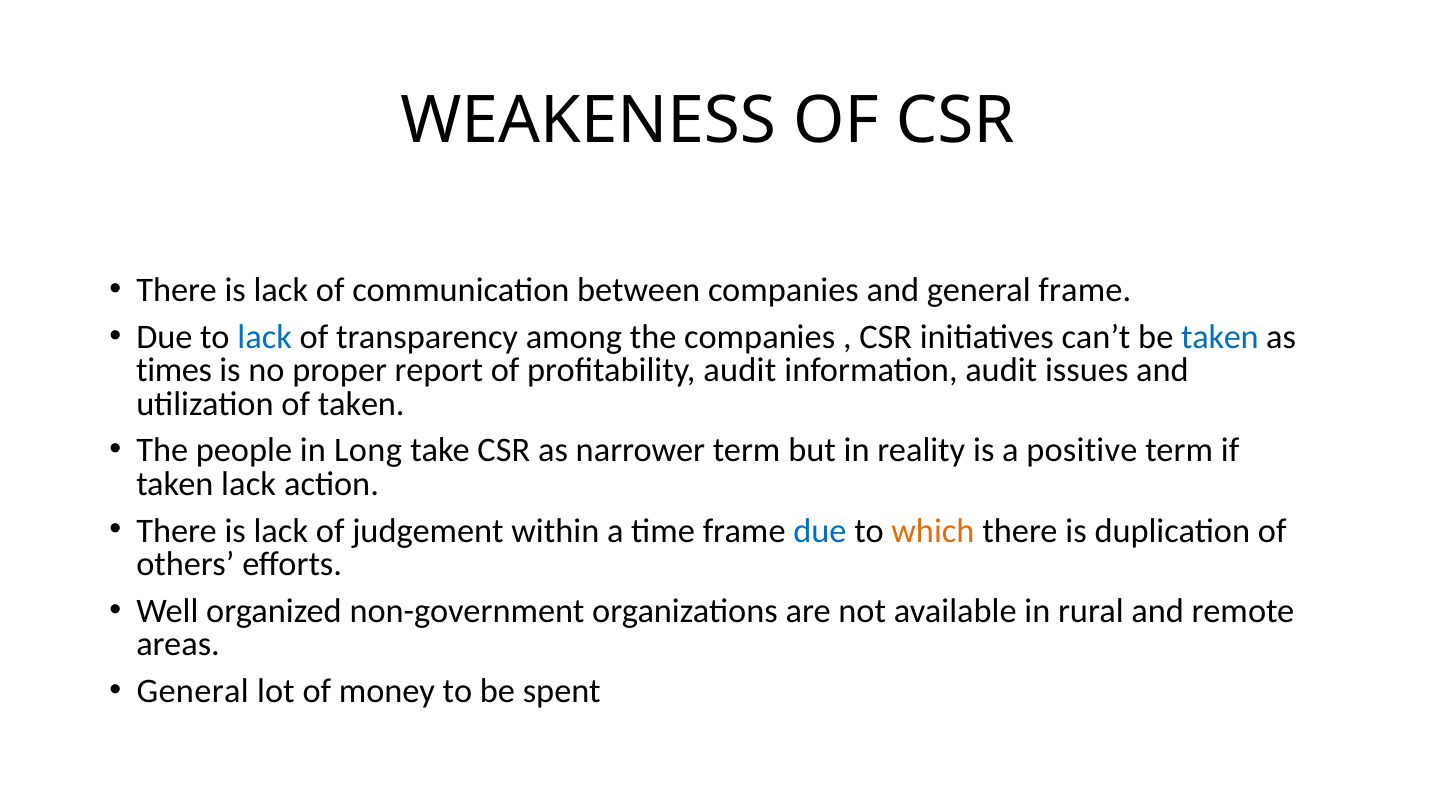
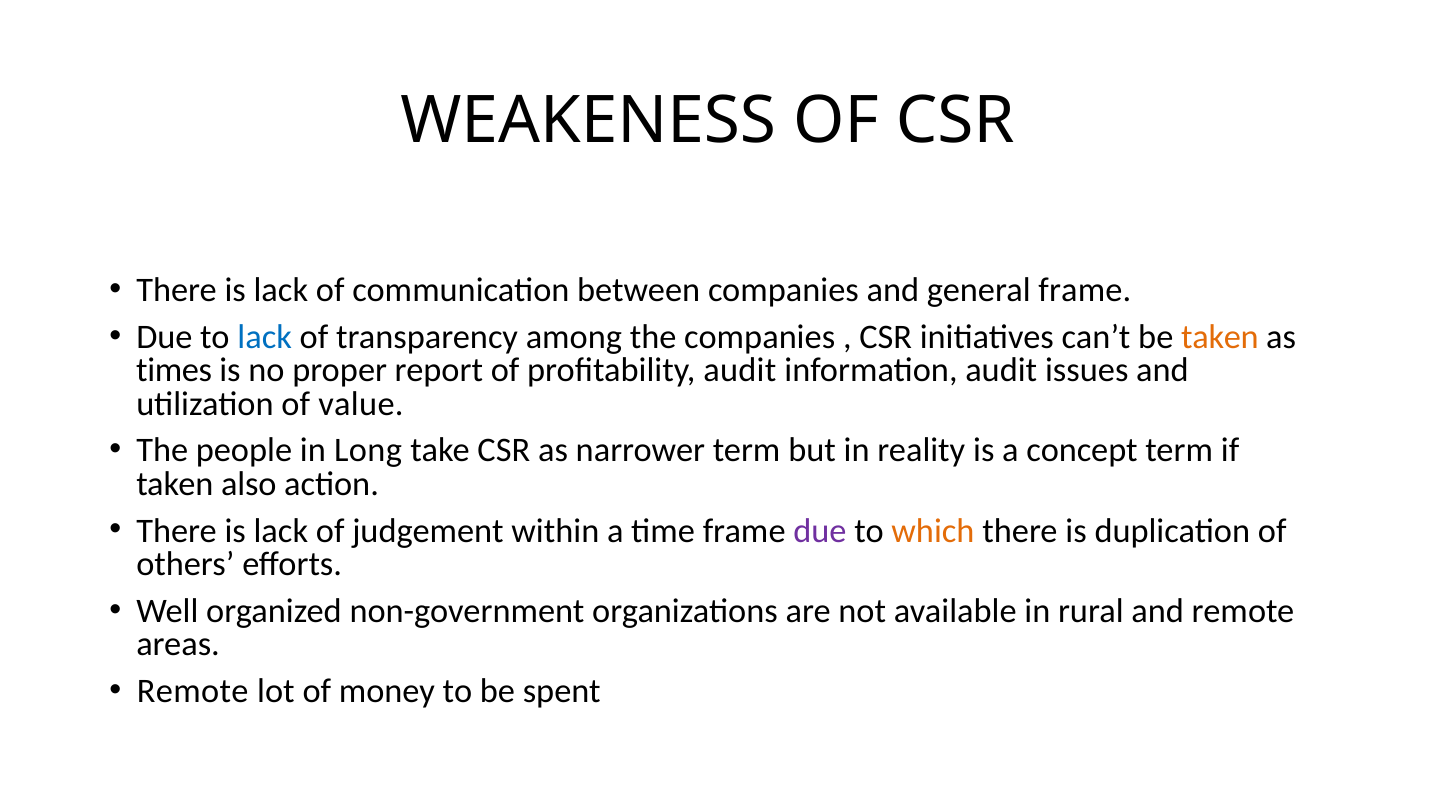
taken at (1220, 337) colour: blue -> orange
of taken: taken -> value
positive: positive -> concept
taken lack: lack -> also
due at (820, 531) colour: blue -> purple
General at (193, 691): General -> Remote
